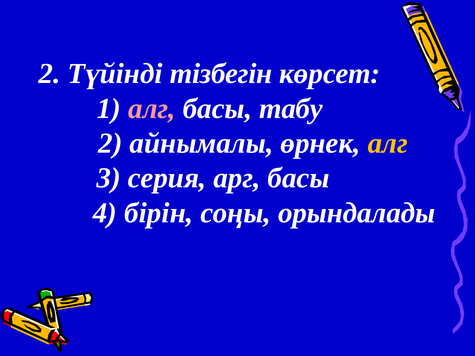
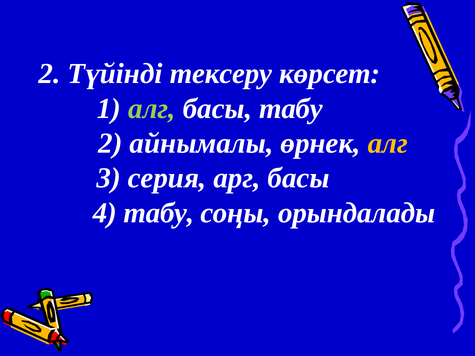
тізбегін: тізбегін -> тексеру
алг at (152, 109) colour: pink -> light green
4 бірін: бірін -> табу
